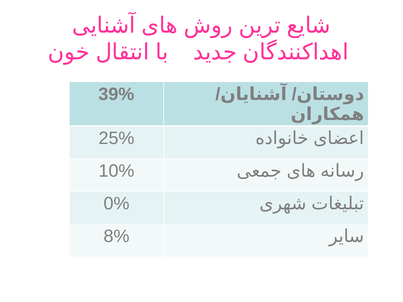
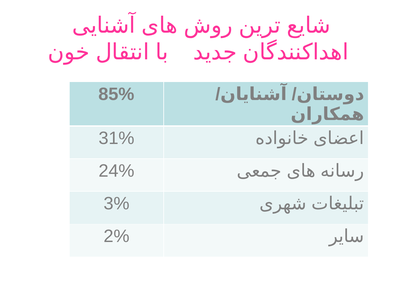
39%: 39% -> 85%
25%: 25% -> 31%
10%: 10% -> 24%
0%: 0% -> 3%
8%: 8% -> 2%
